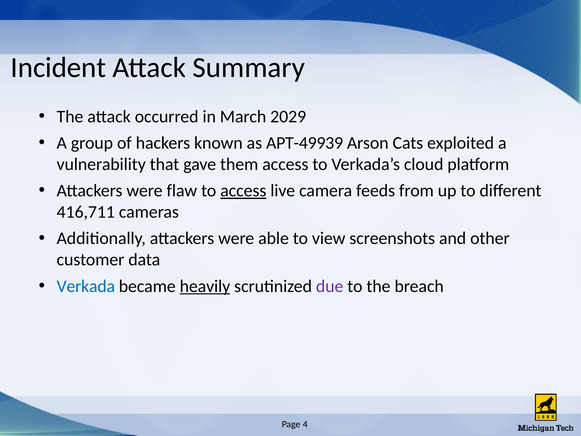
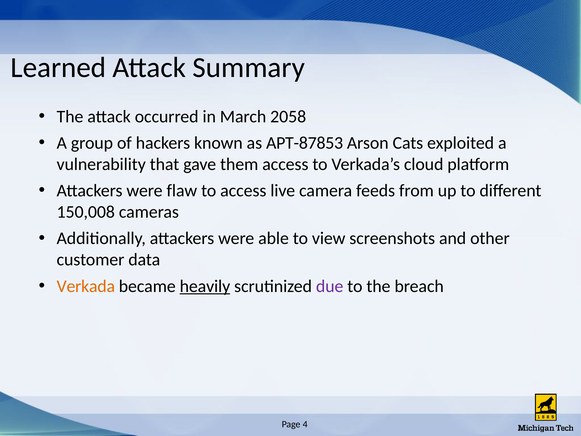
Incident: Incident -> Learned
2029: 2029 -> 2058
APT-49939: APT-49939 -> APT-87853
access at (243, 191) underline: present -> none
416,711: 416,711 -> 150,008
Verkada colour: blue -> orange
